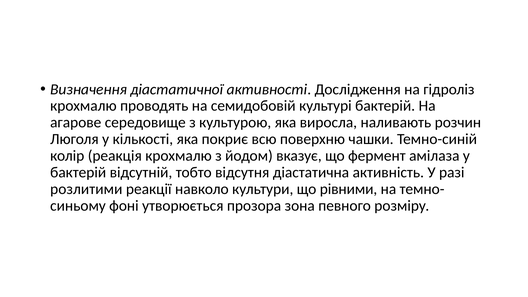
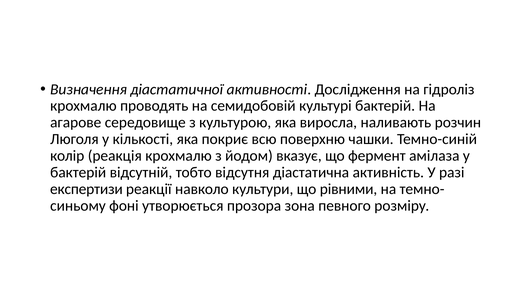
розлитими: розлитими -> експертизи
